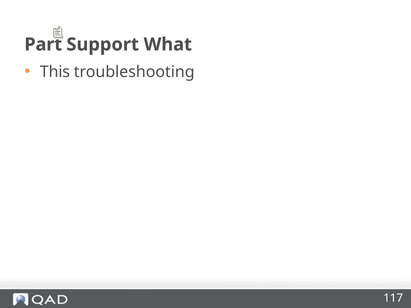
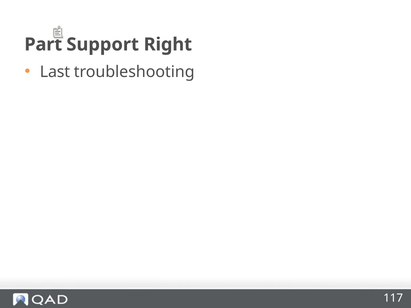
What: What -> Right
This: This -> Last
